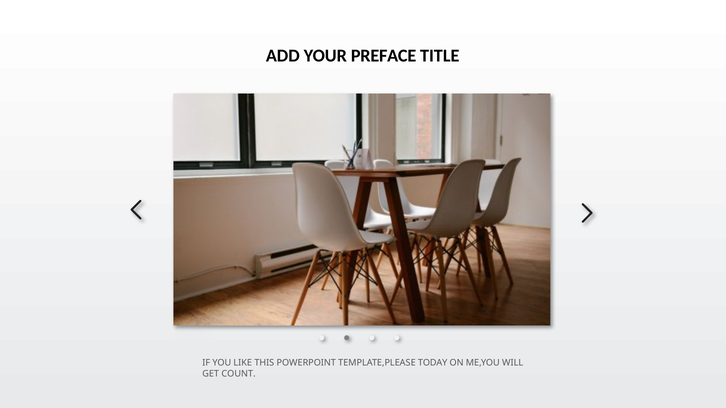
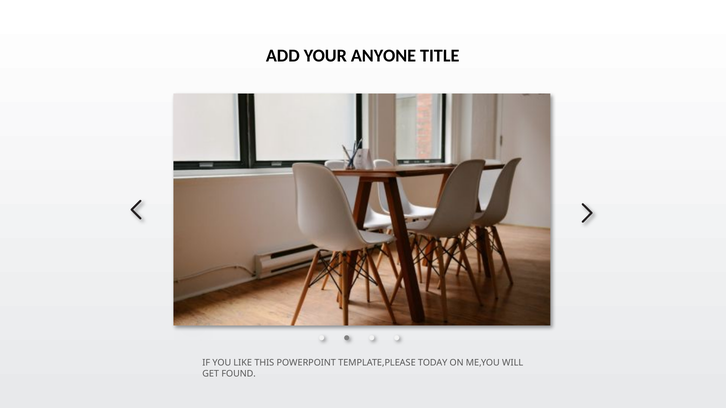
PREFACE: PREFACE -> ANYONE
COUNT: COUNT -> FOUND
